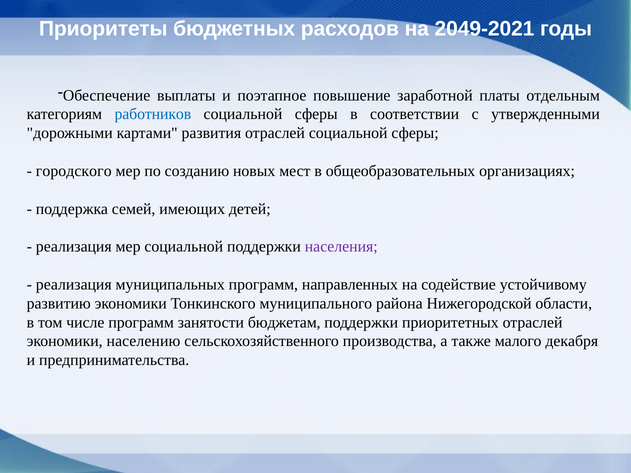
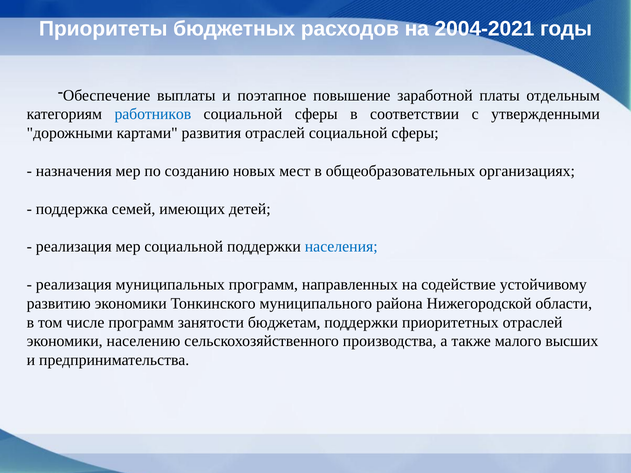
2049-2021: 2049-2021 -> 2004-2021
городского: городского -> назначения
населения colour: purple -> blue
декабря: декабря -> высших
